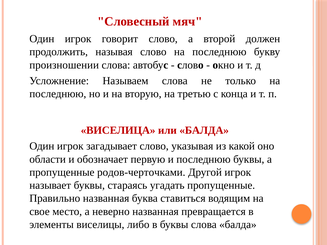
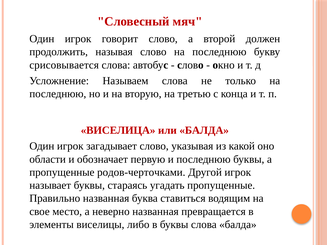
произношении: произношении -> срисовывается
